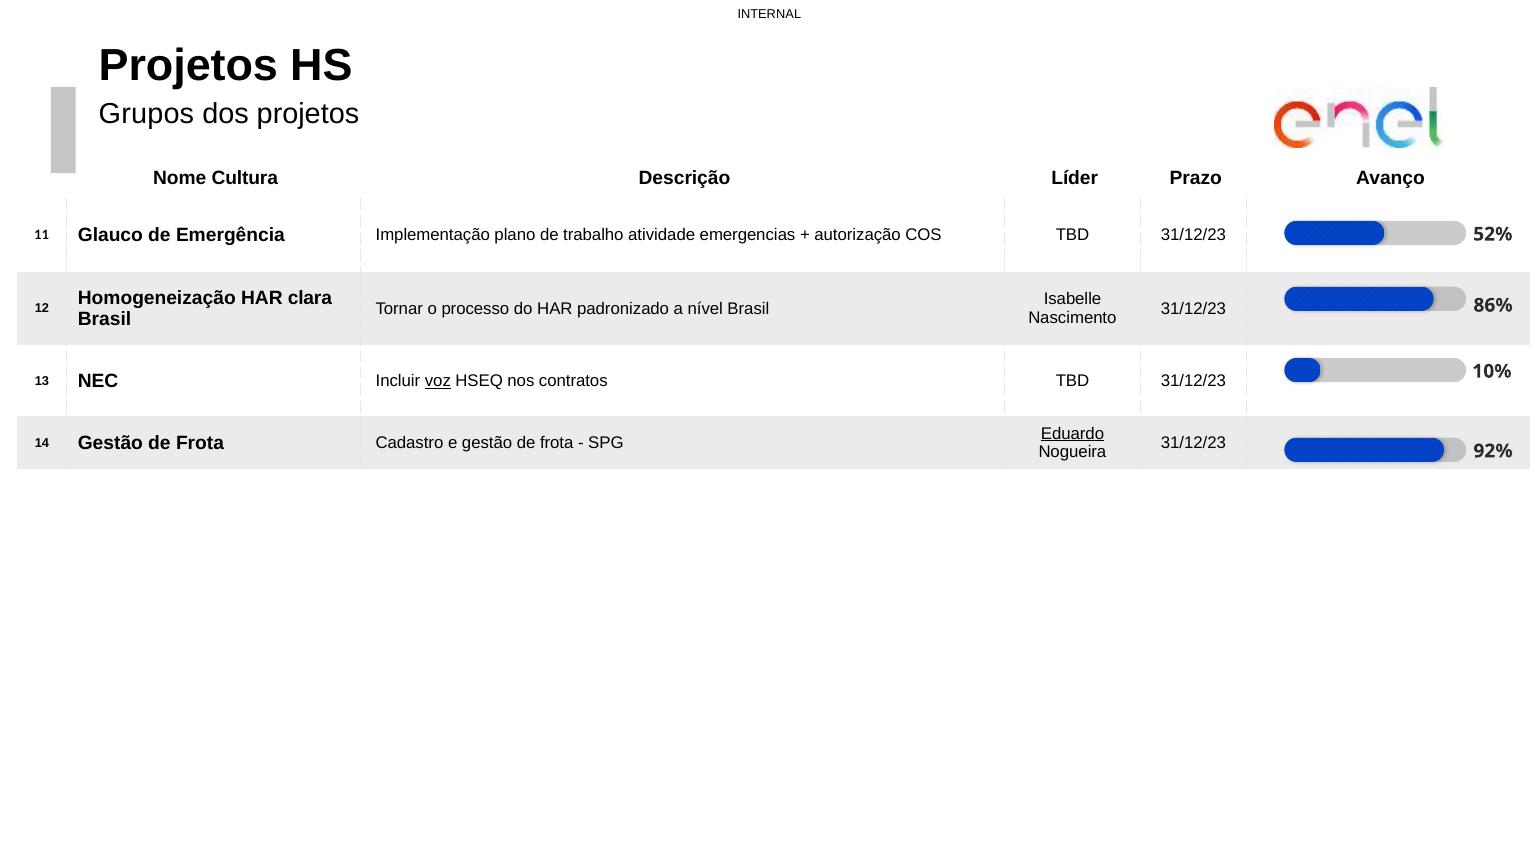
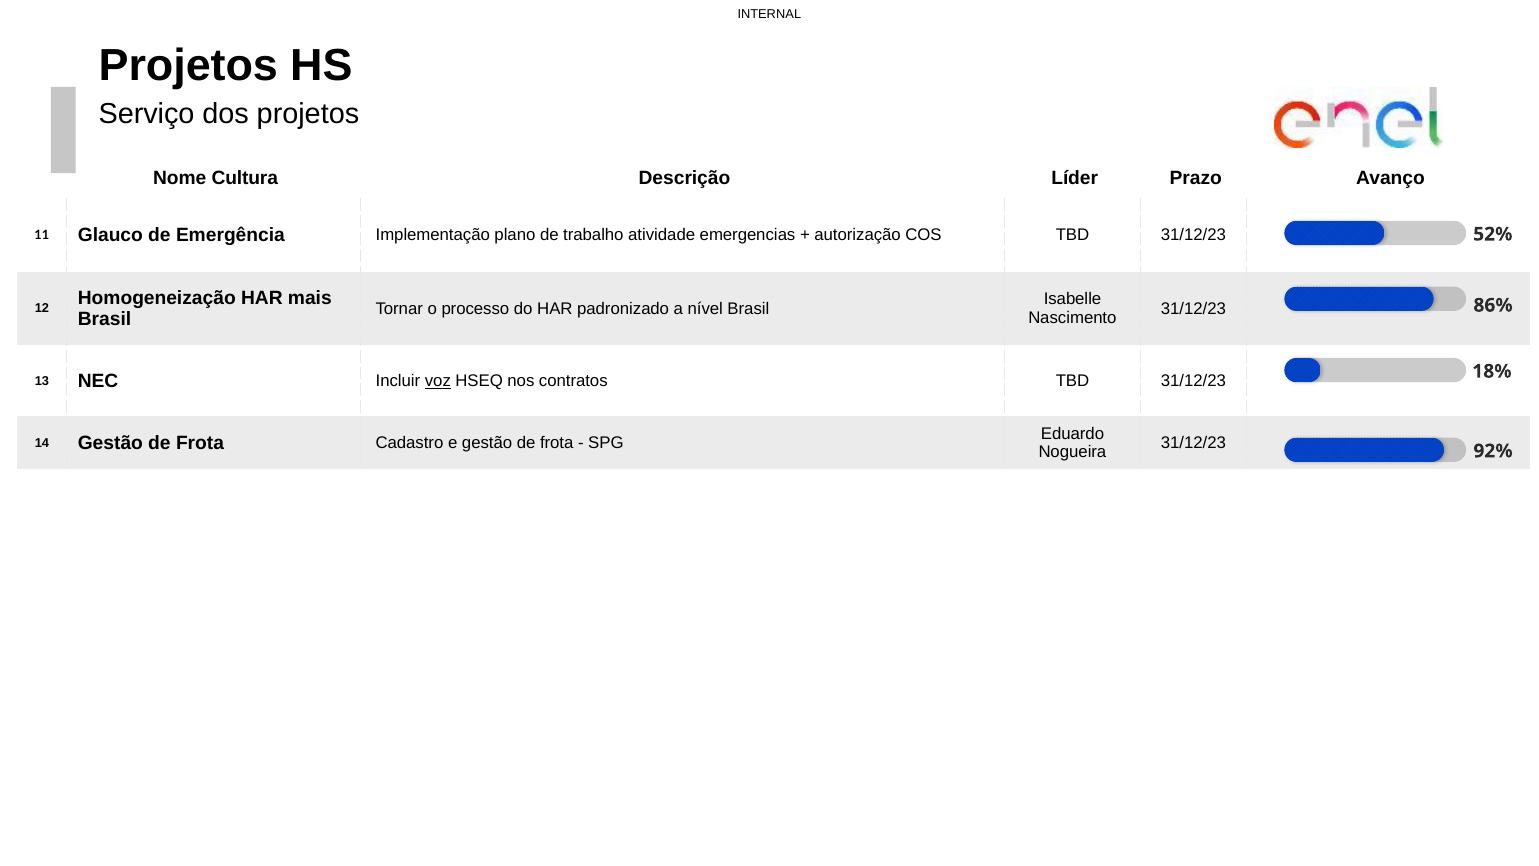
Grupos: Grupos -> Serviço
clara: clara -> mais
10%: 10% -> 18%
Eduardo underline: present -> none
